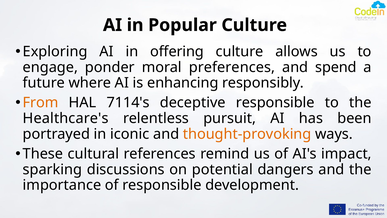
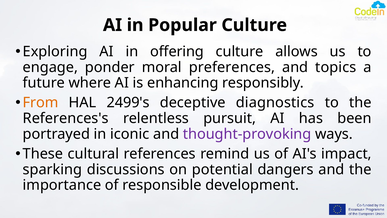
spend: spend -> topics
7114's: 7114's -> 2499's
deceptive responsible: responsible -> diagnostics
Healthcare's: Healthcare's -> References's
thought-provoking colour: orange -> purple
